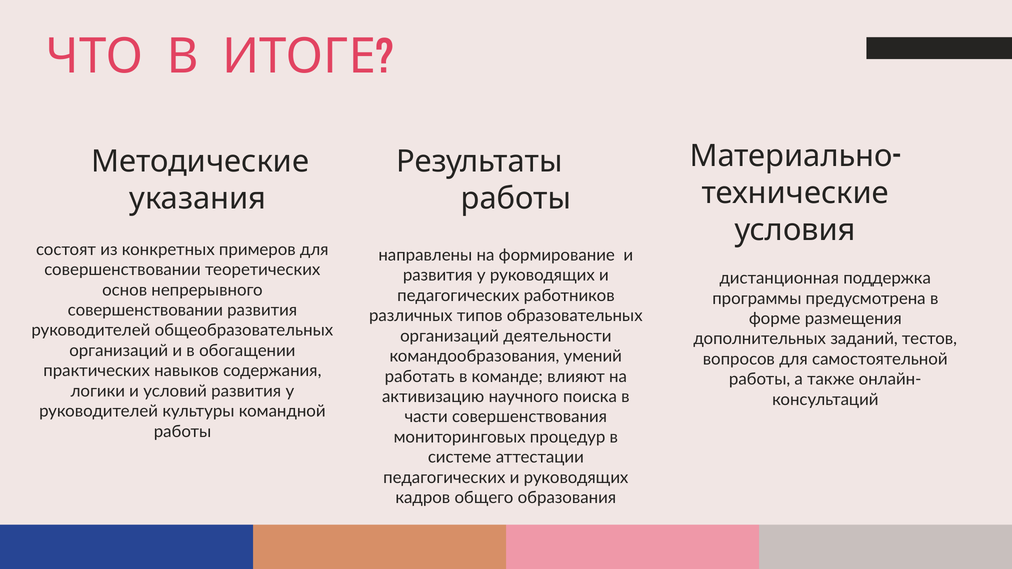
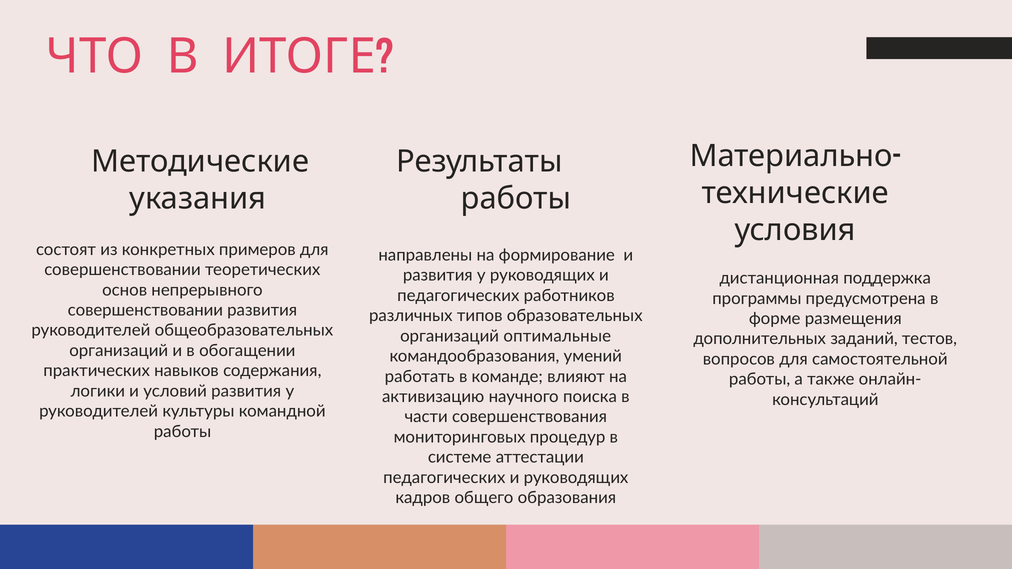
деятельности: деятельности -> оптимальные
